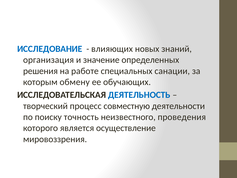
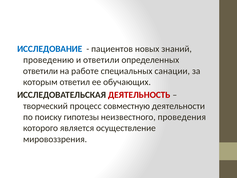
влияющих: влияющих -> пациентов
организация: организация -> проведению
и значение: значение -> ответили
решения at (40, 71): решения -> ответили
обмену: обмену -> ответил
ДЕЯТЕЛЬНОСТЬ colour: blue -> red
точность: точность -> гипотезы
